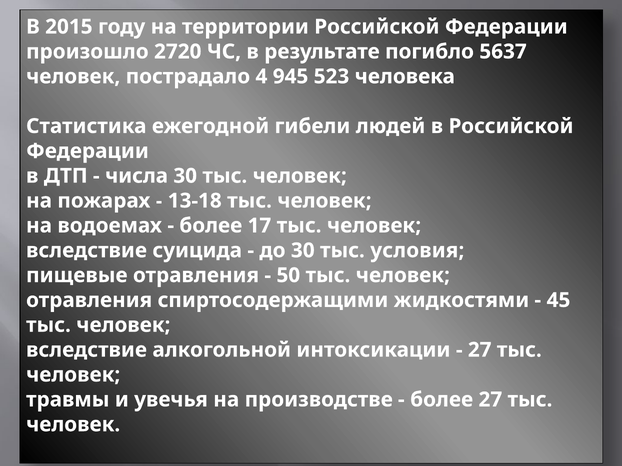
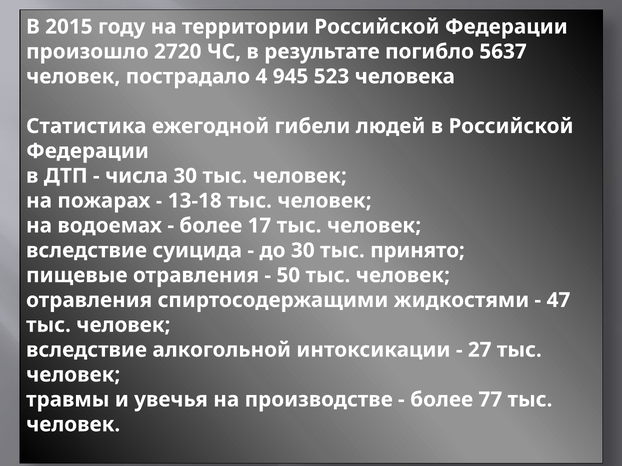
условия: условия -> принято
45: 45 -> 47
более 27: 27 -> 77
